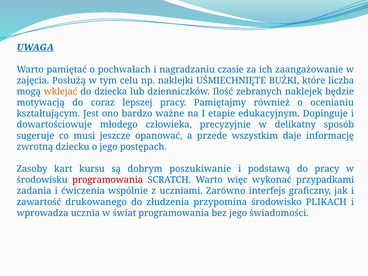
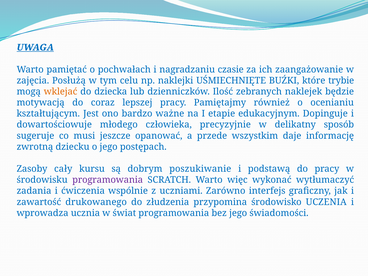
liczba: liczba -> trybie
kart: kart -> cały
programowania at (108, 180) colour: red -> purple
przypadkami: przypadkami -> wytłumaczyć
PLIKACH: PLIKACH -> UCZENIA
